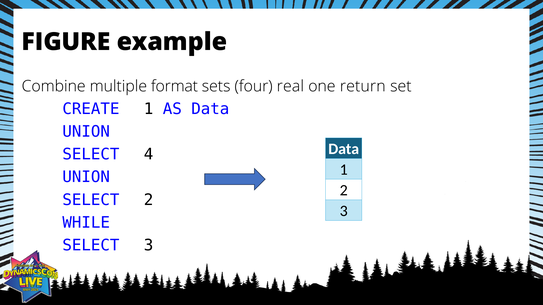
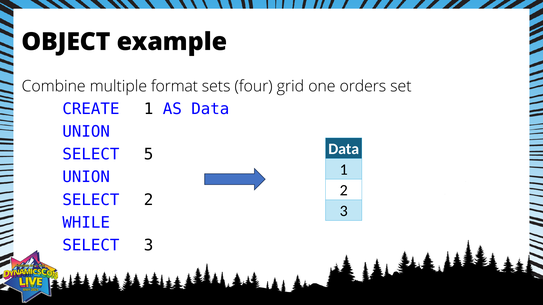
FIGURE: FIGURE -> OBJECT
real: real -> grid
return: return -> orders
4: 4 -> 5
